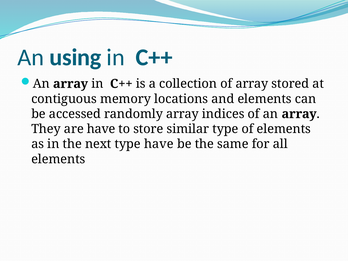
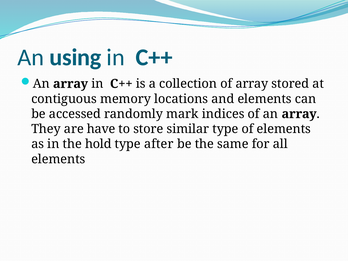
randomly array: array -> mark
next: next -> hold
type have: have -> after
